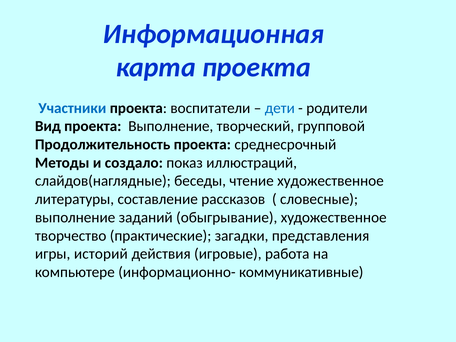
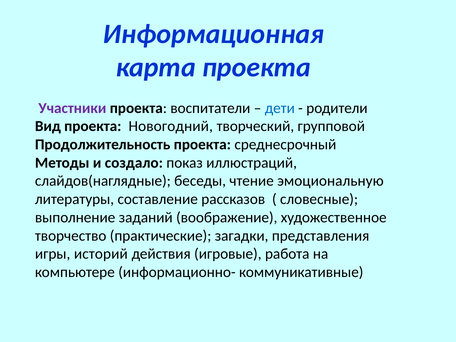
Участники colour: blue -> purple
проекта Выполнение: Выполнение -> Новогодний
чтение художественное: художественное -> эмоциональную
обыгрывание: обыгрывание -> воображение
